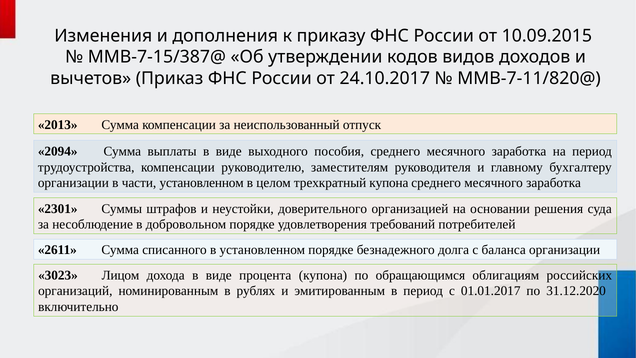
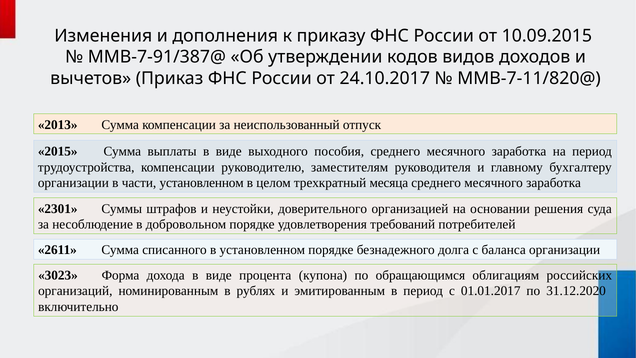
ММВ-7-15/387@: ММВ-7-15/387@ -> ММВ-7-91/387@
2094: 2094 -> 2015
трехкратный купона: купона -> месяца
Лицом: Лицом -> Форма
